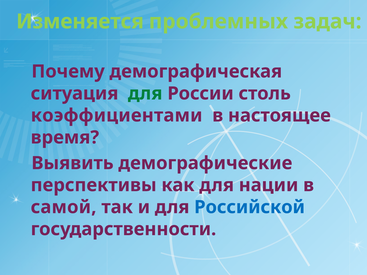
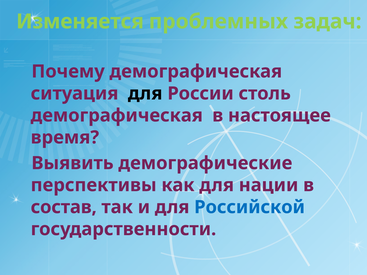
для at (145, 94) colour: green -> black
коэффициентами at (117, 116): коэффициентами -> демографическая
самой: самой -> состав
